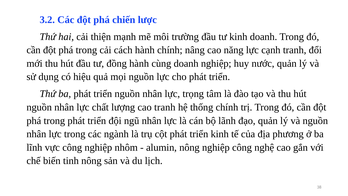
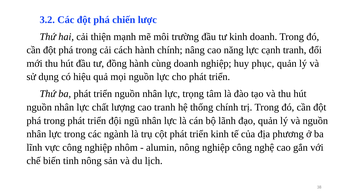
nước: nước -> phục
